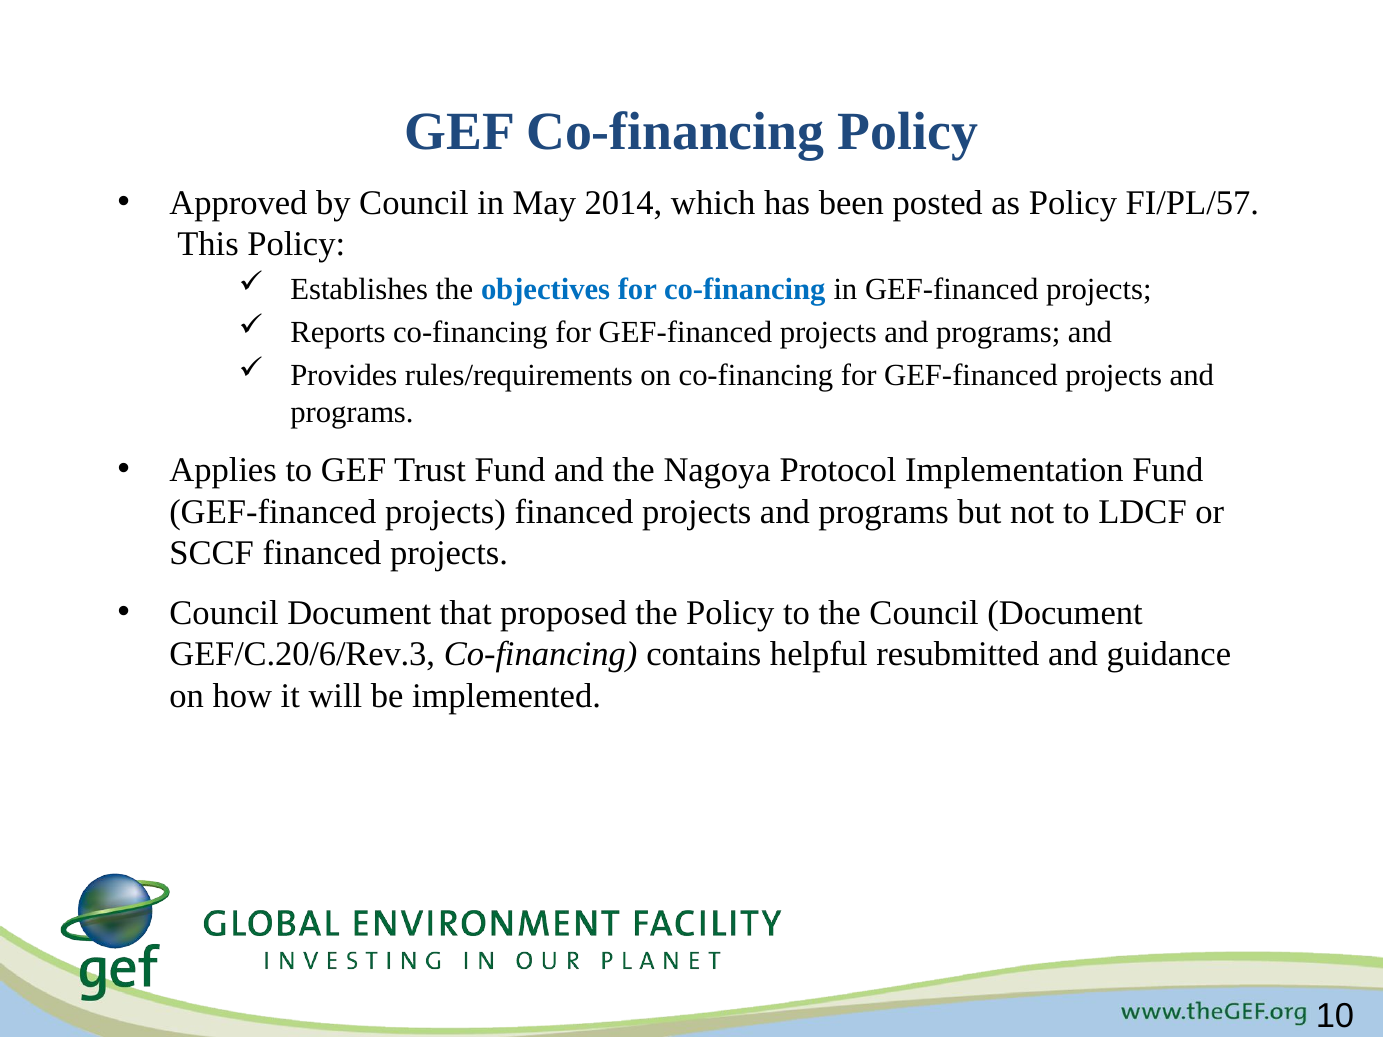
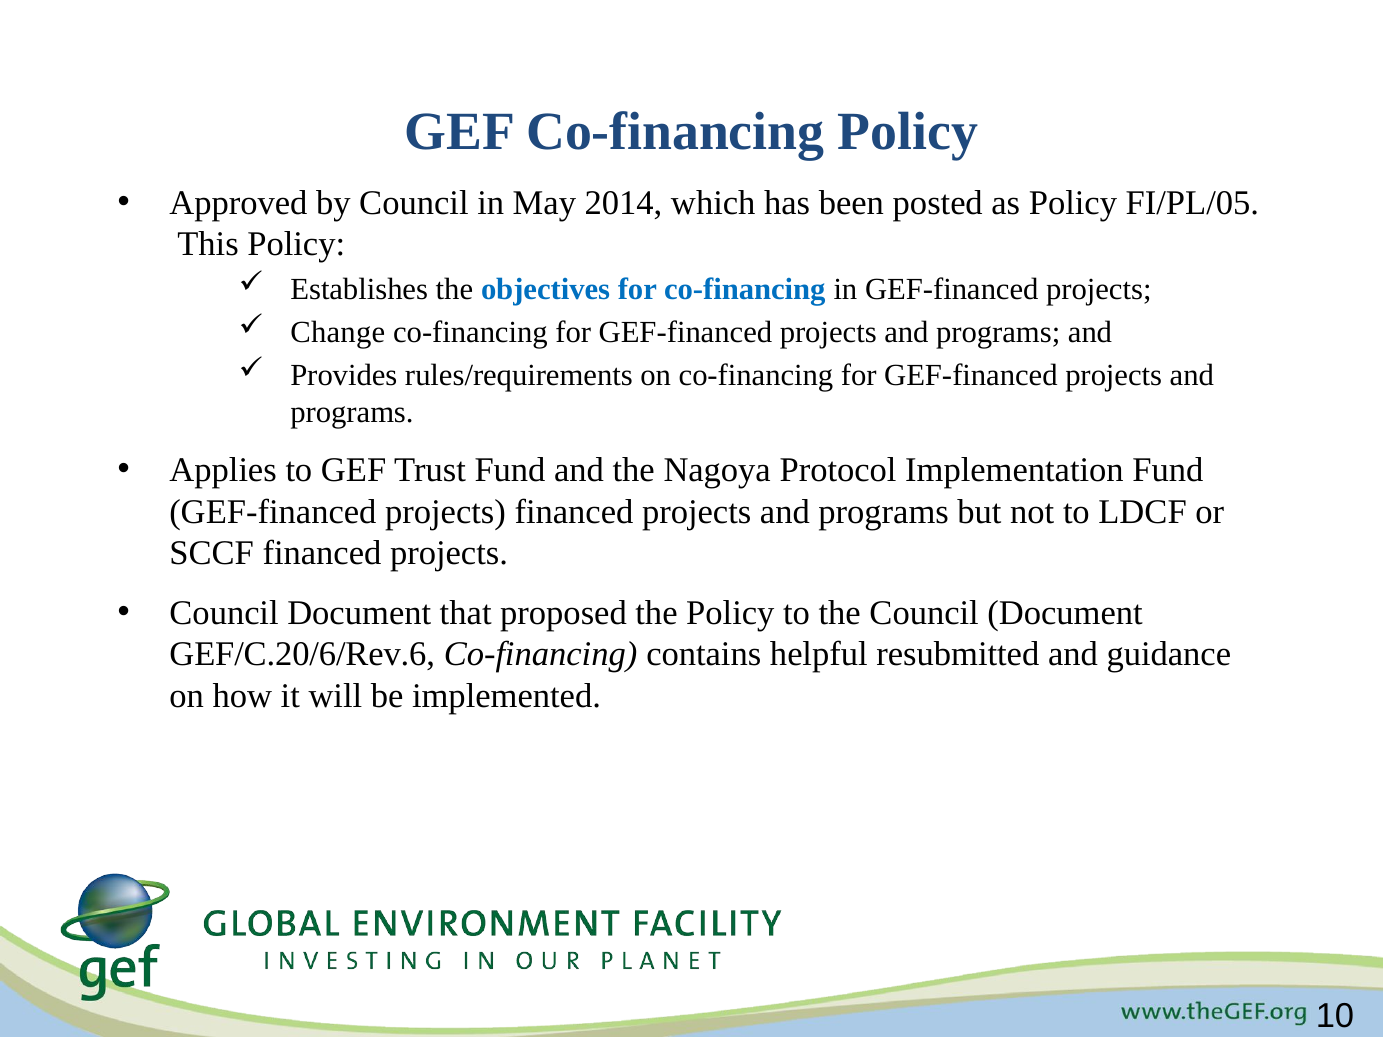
FI/PL/57: FI/PL/57 -> FI/PL/05
Reports: Reports -> Change
GEF/C.20/6/Rev.3: GEF/C.20/6/Rev.3 -> GEF/C.20/6/Rev.6
